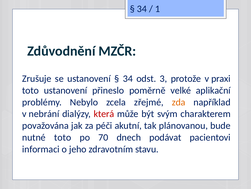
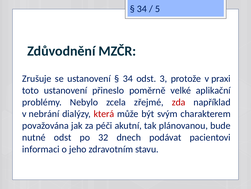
1: 1 -> 5
zda colour: orange -> red
nutné toto: toto -> odst
70: 70 -> 32
